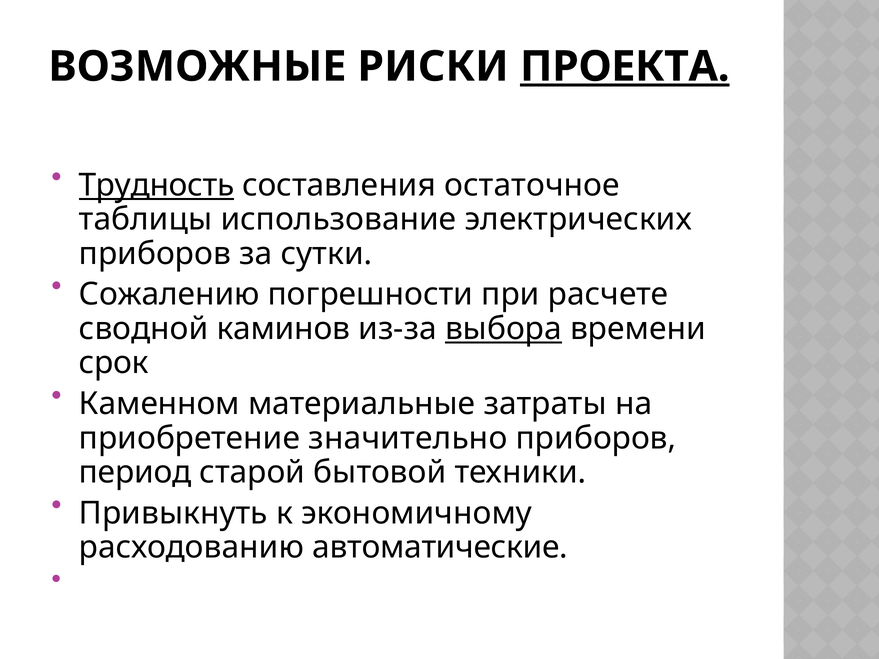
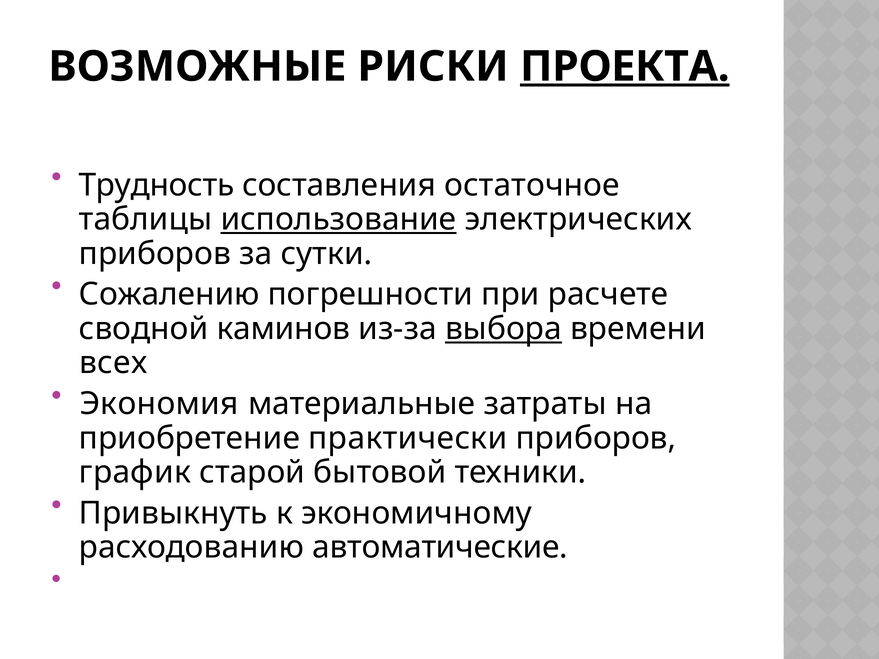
Трудность underline: present -> none
использование underline: none -> present
срок: срок -> всех
Каменном: Каменном -> Экономия
значительно: значительно -> практически
период: период -> график
